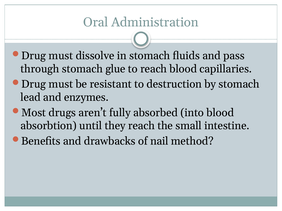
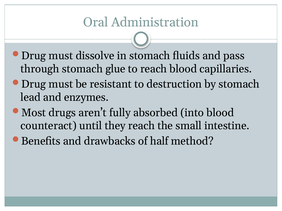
absorbtion: absorbtion -> counteract
nail: nail -> half
